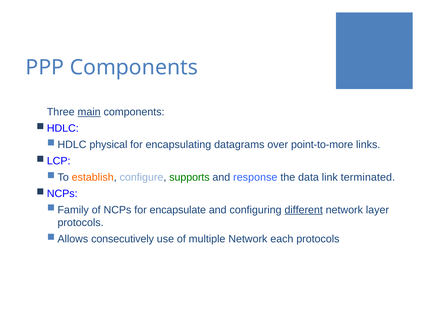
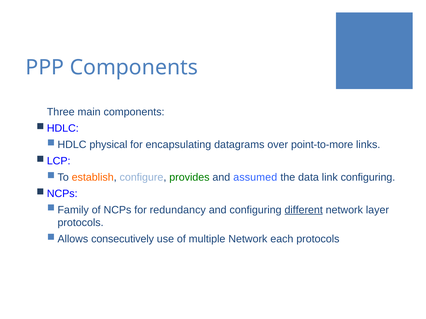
main underline: present -> none
supports: supports -> provides
response: response -> assumed
link terminated: terminated -> configuring
encapsulate: encapsulate -> redundancy
